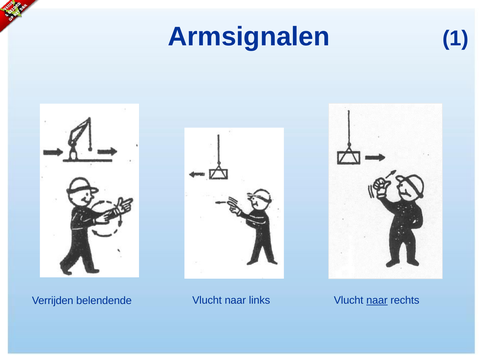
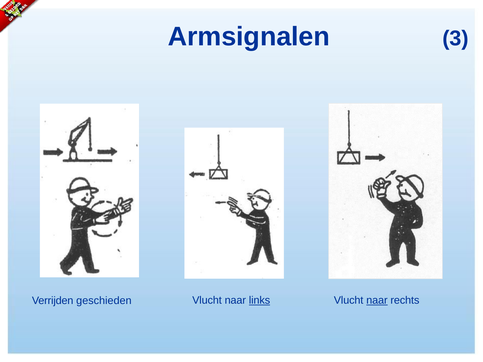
1: 1 -> 3
belendende: belendende -> geschieden
links underline: none -> present
